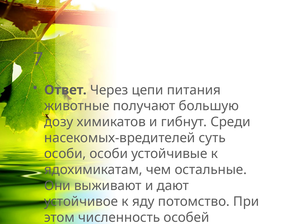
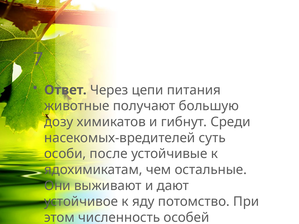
особи особи: особи -> после
